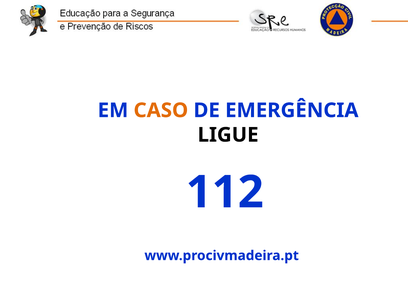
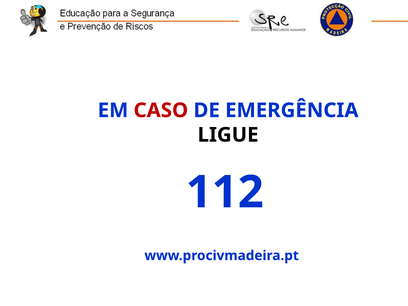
CASO colour: orange -> red
